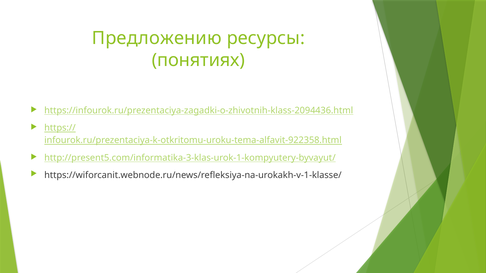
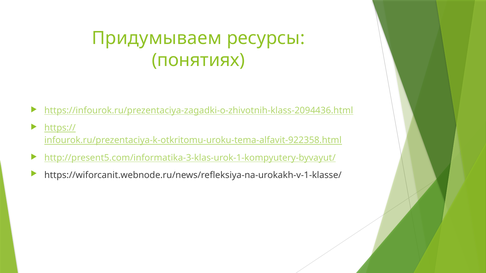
Предложению: Предложению -> Придумываем
